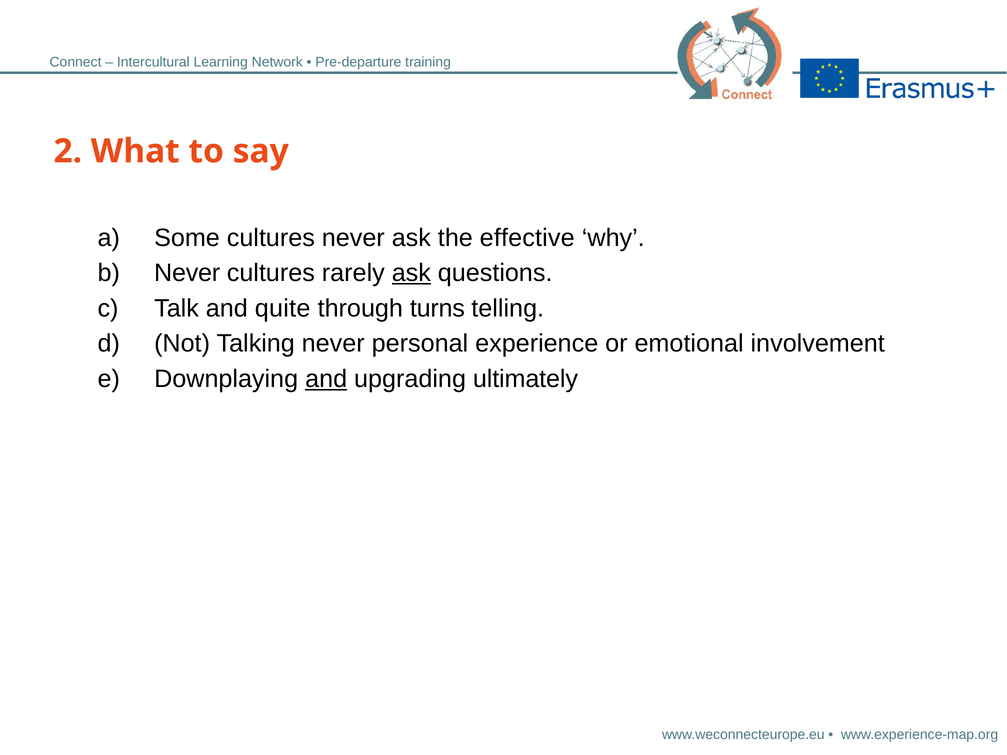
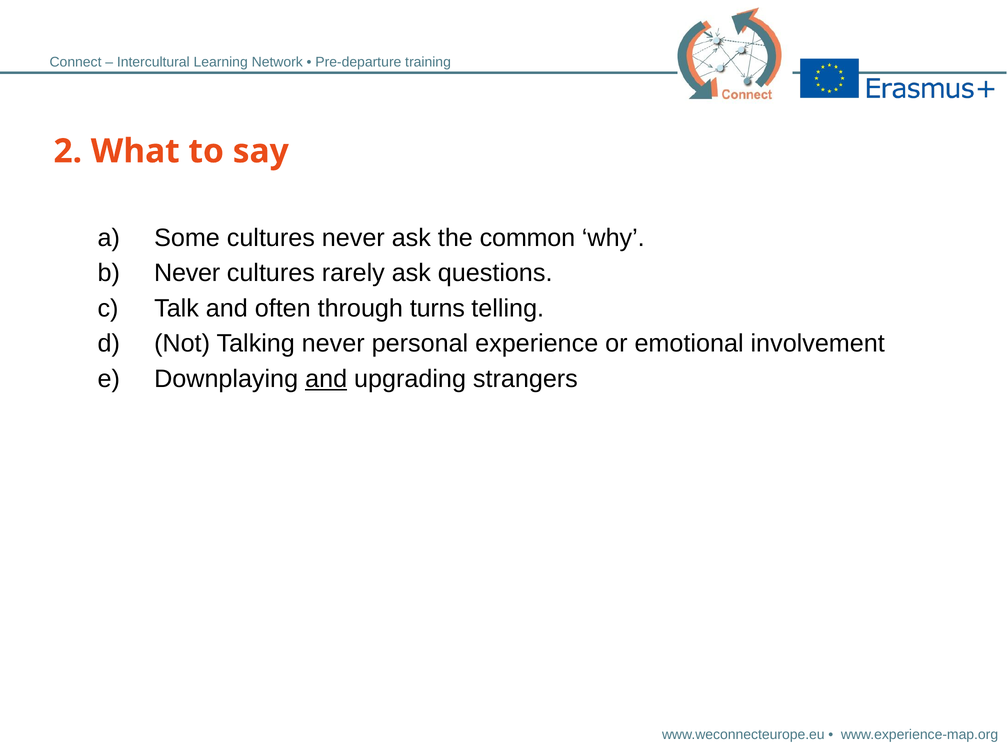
effective: effective -> common
ask at (411, 273) underline: present -> none
quite: quite -> often
ultimately: ultimately -> strangers
